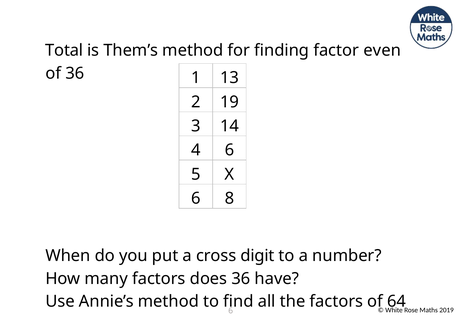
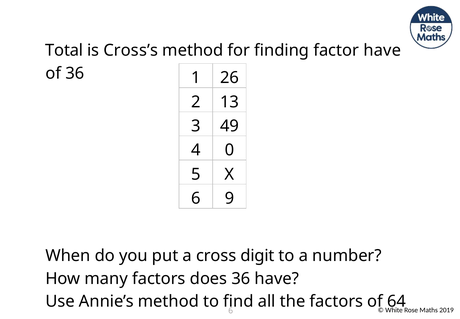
Them’s: Them’s -> Cross’s
factor even: even -> have
13: 13 -> 26
19: 19 -> 13
14: 14 -> 49
4 6: 6 -> 0
8: 8 -> 9
